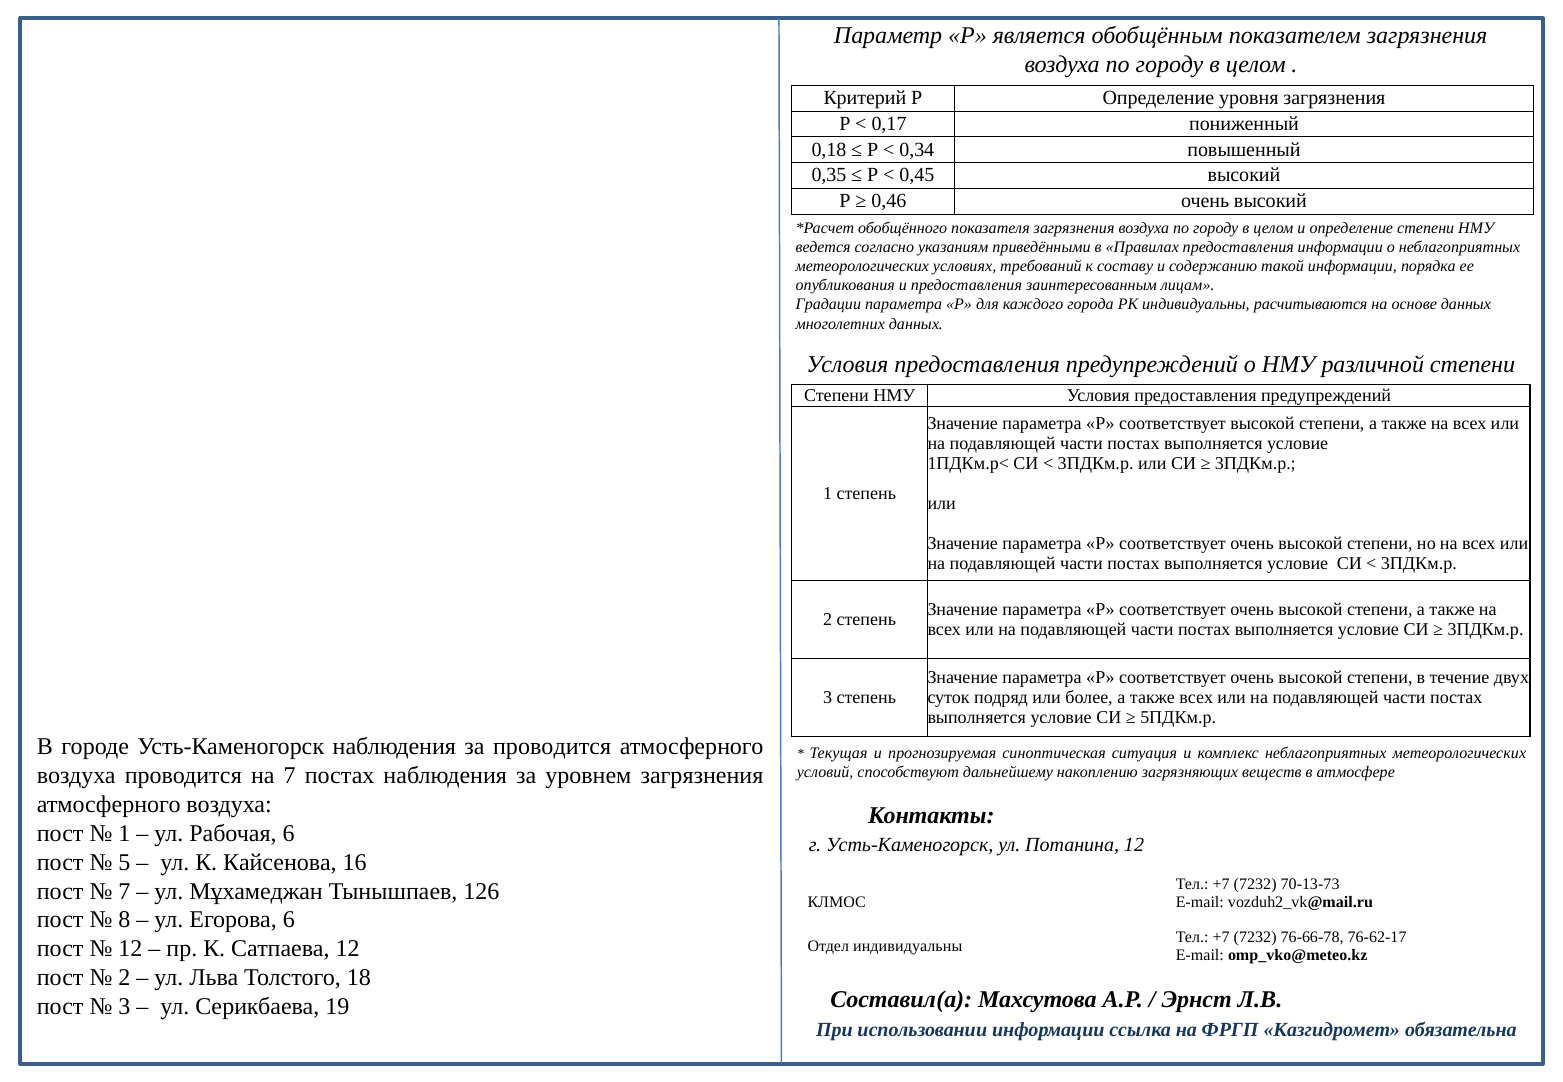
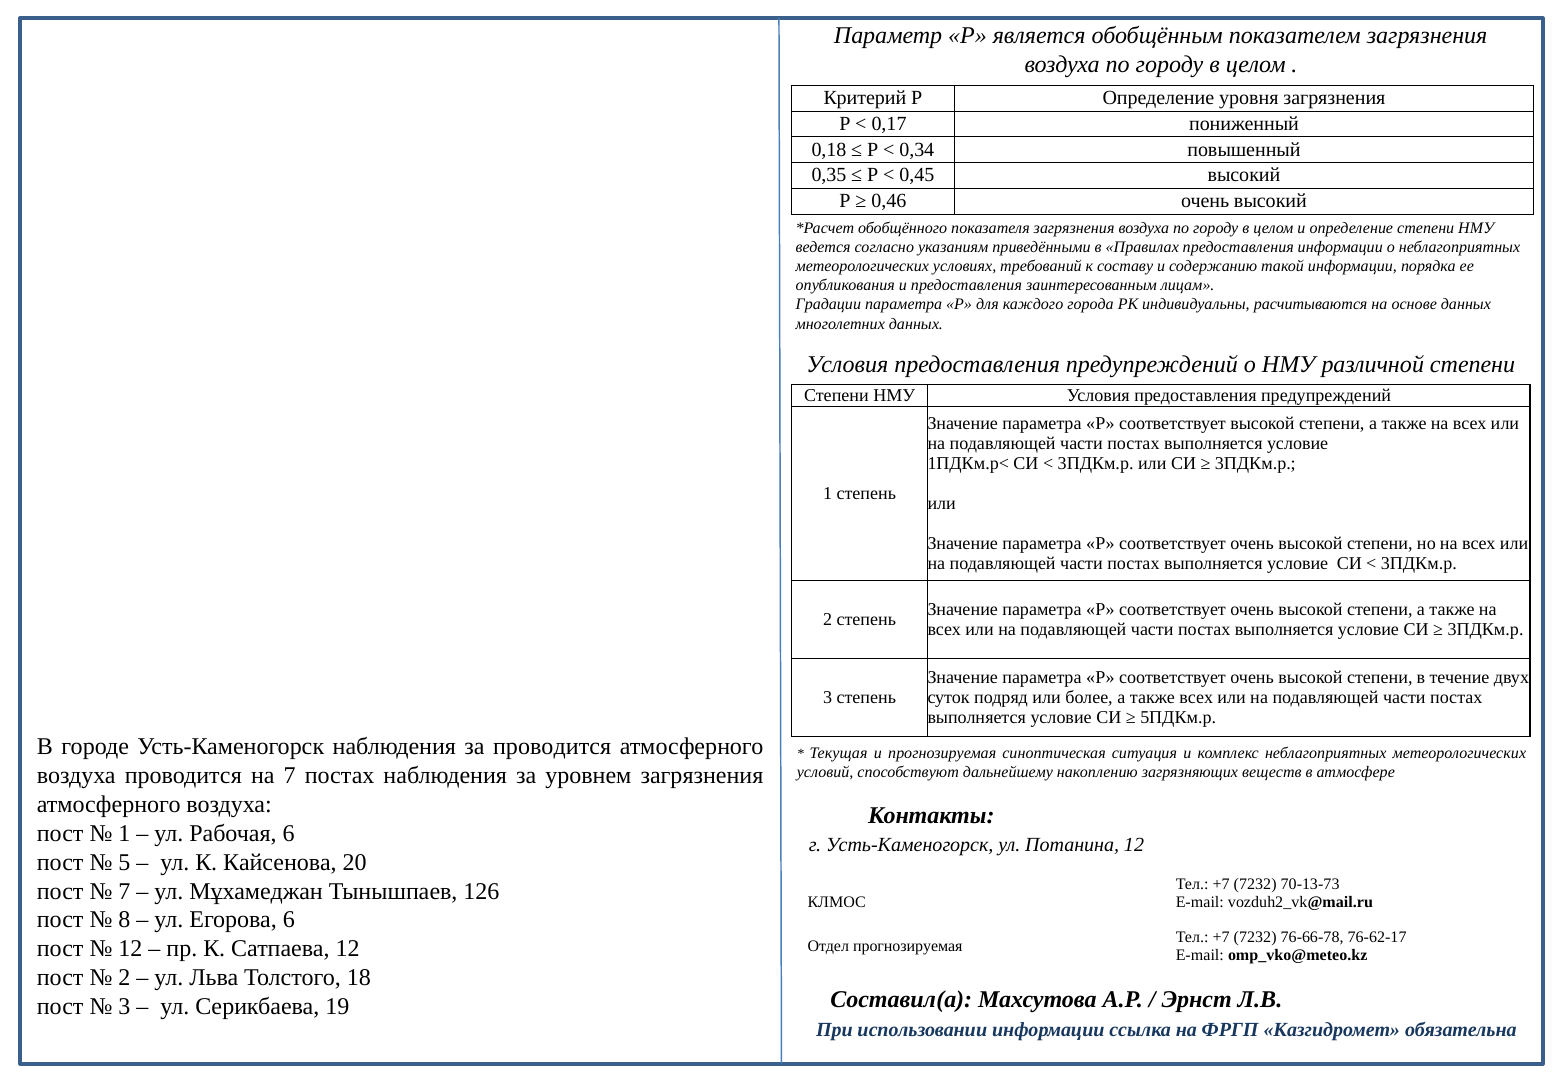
16: 16 -> 20
Отдел индивидуальны: индивидуальны -> прогнозируемая
